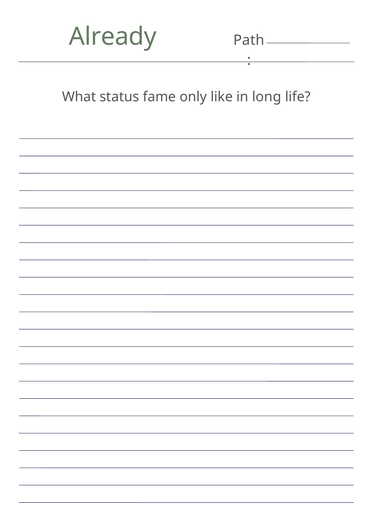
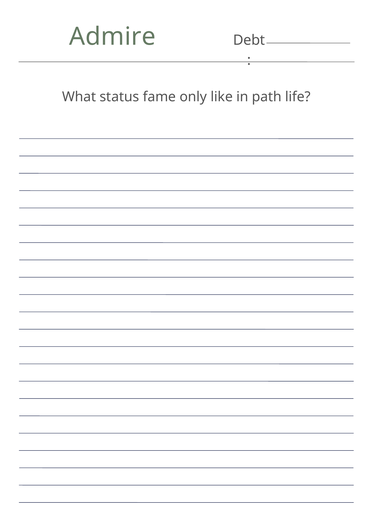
Already: Already -> Admire
Path: Path -> Debt
long: long -> path
